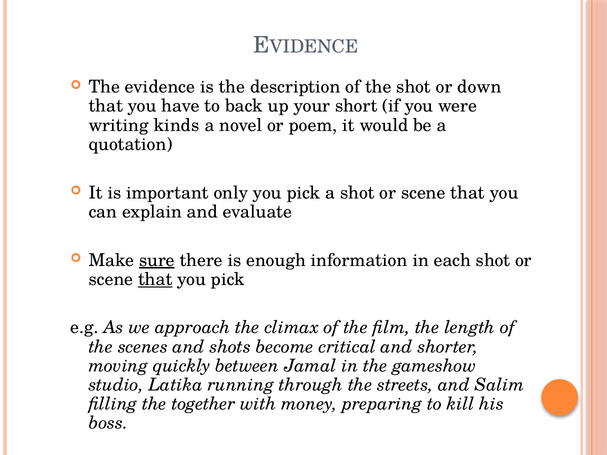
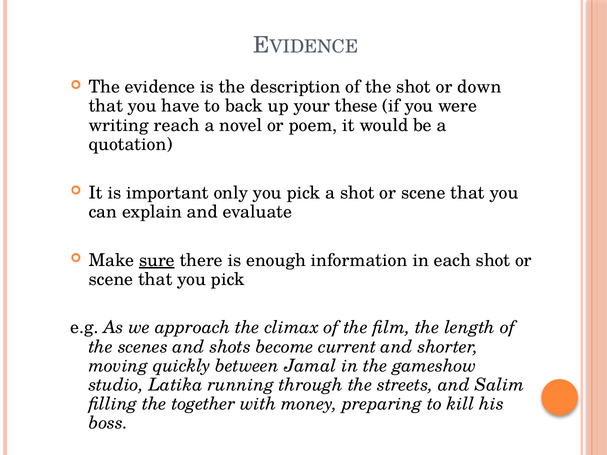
short: short -> these
kinds: kinds -> reach
that at (155, 279) underline: present -> none
critical: critical -> current
